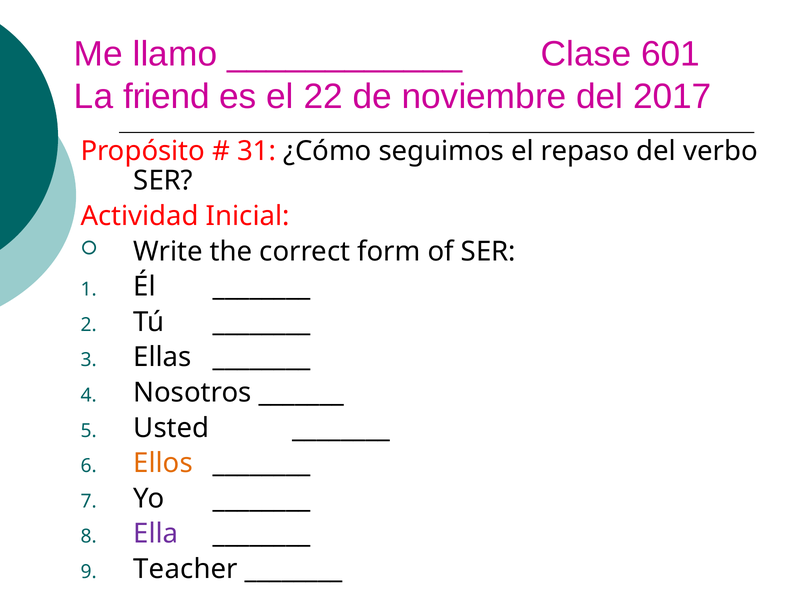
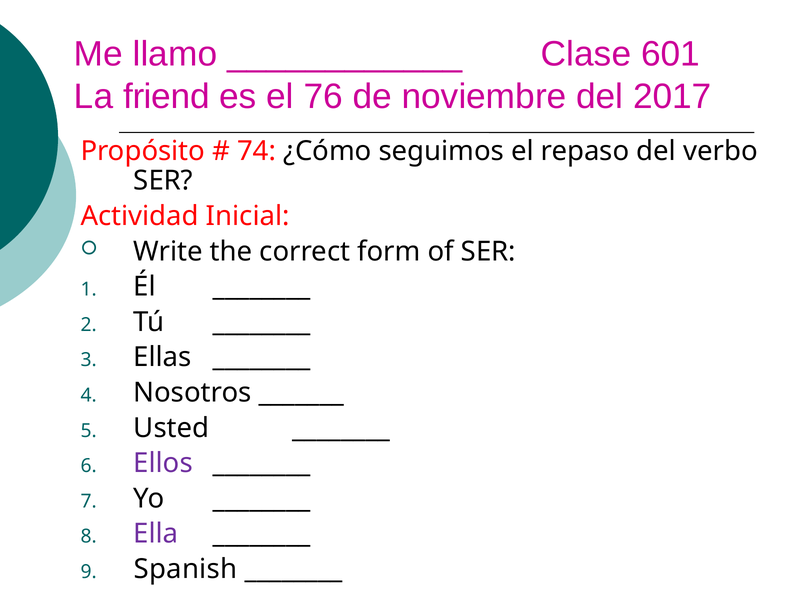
22: 22 -> 76
31: 31 -> 74
Ellos colour: orange -> purple
Teacher: Teacher -> Spanish
